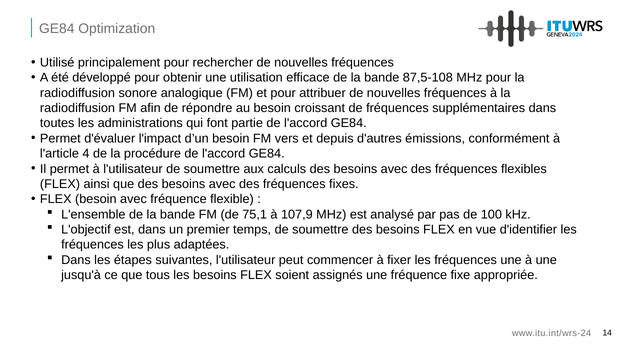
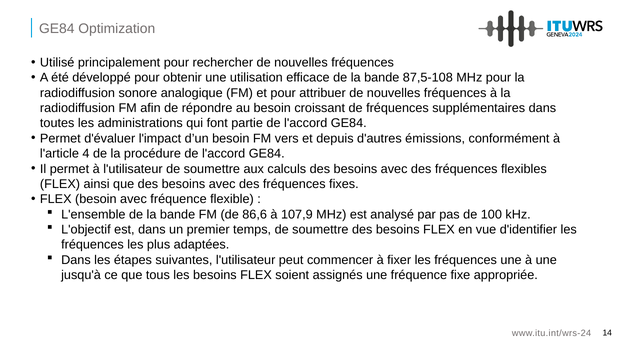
75,1: 75,1 -> 86,6
